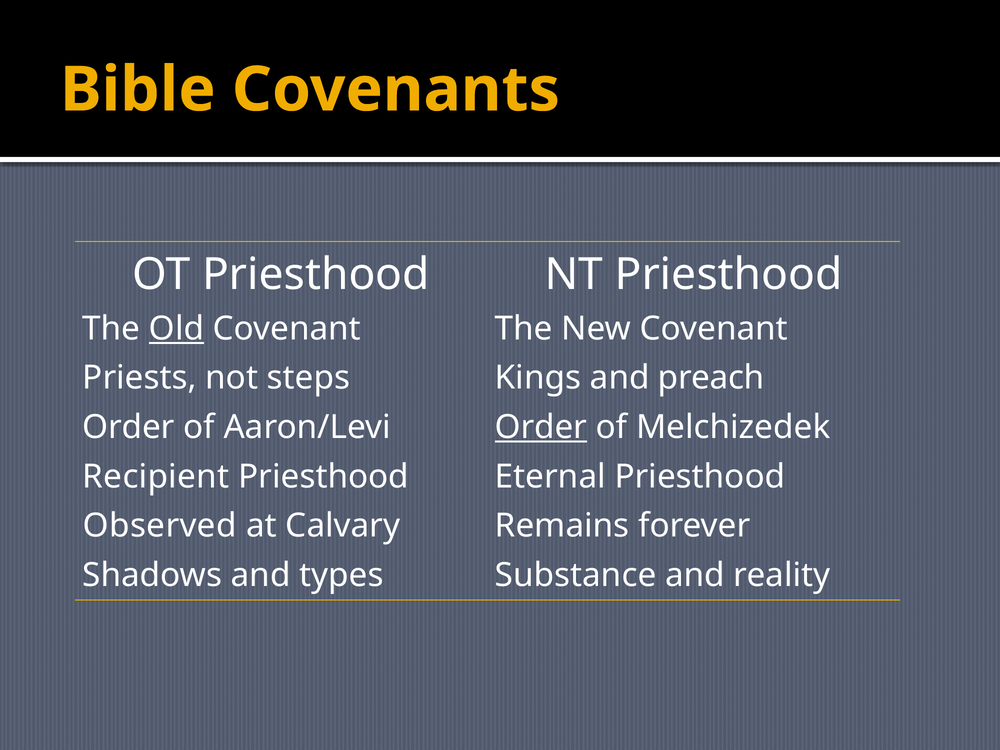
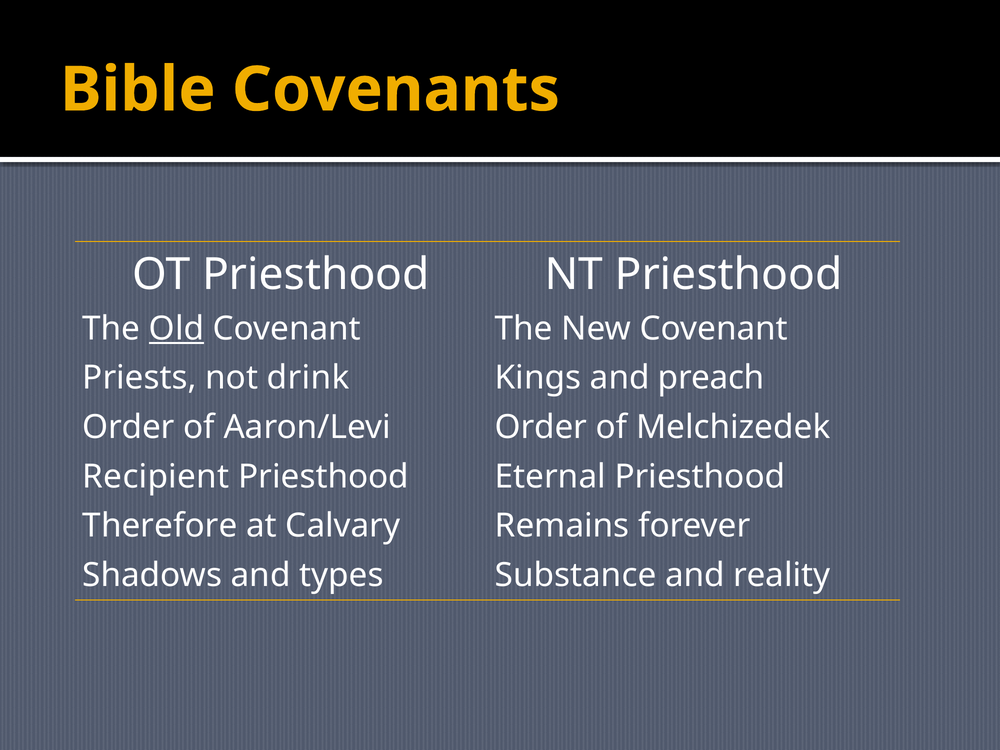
steps: steps -> drink
Order at (541, 427) underline: present -> none
Observed: Observed -> Therefore
